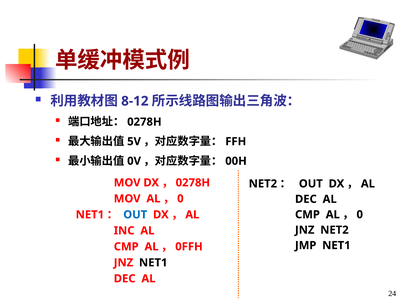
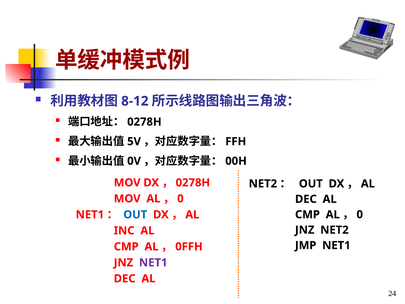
NET1 at (153, 262) colour: black -> purple
